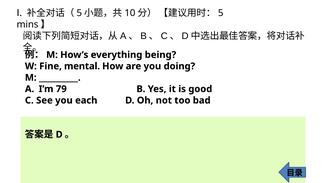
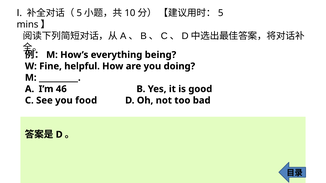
mental: mental -> helpful
79: 79 -> 46
each: each -> food
